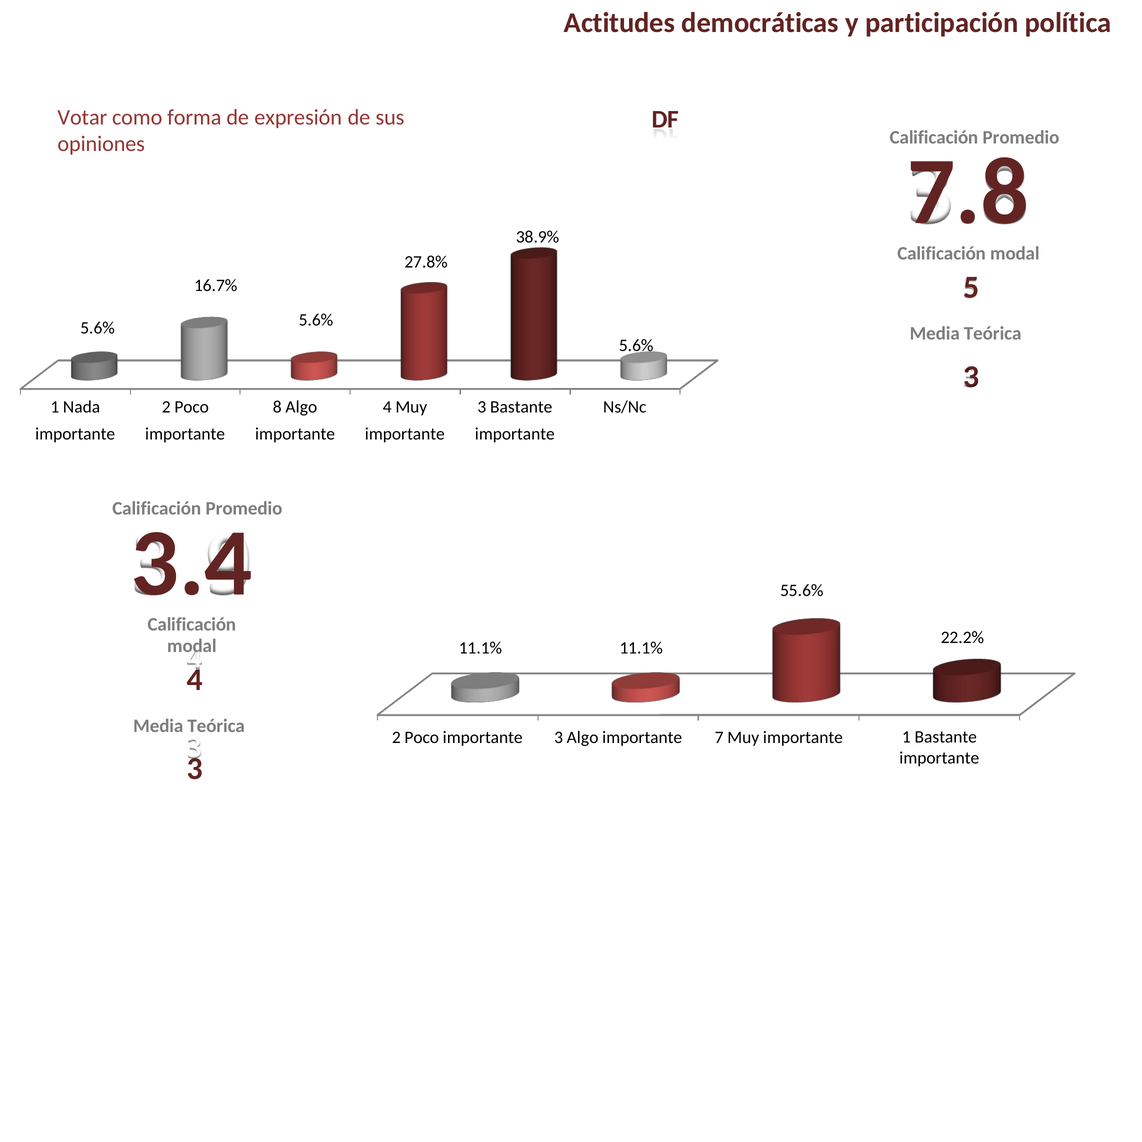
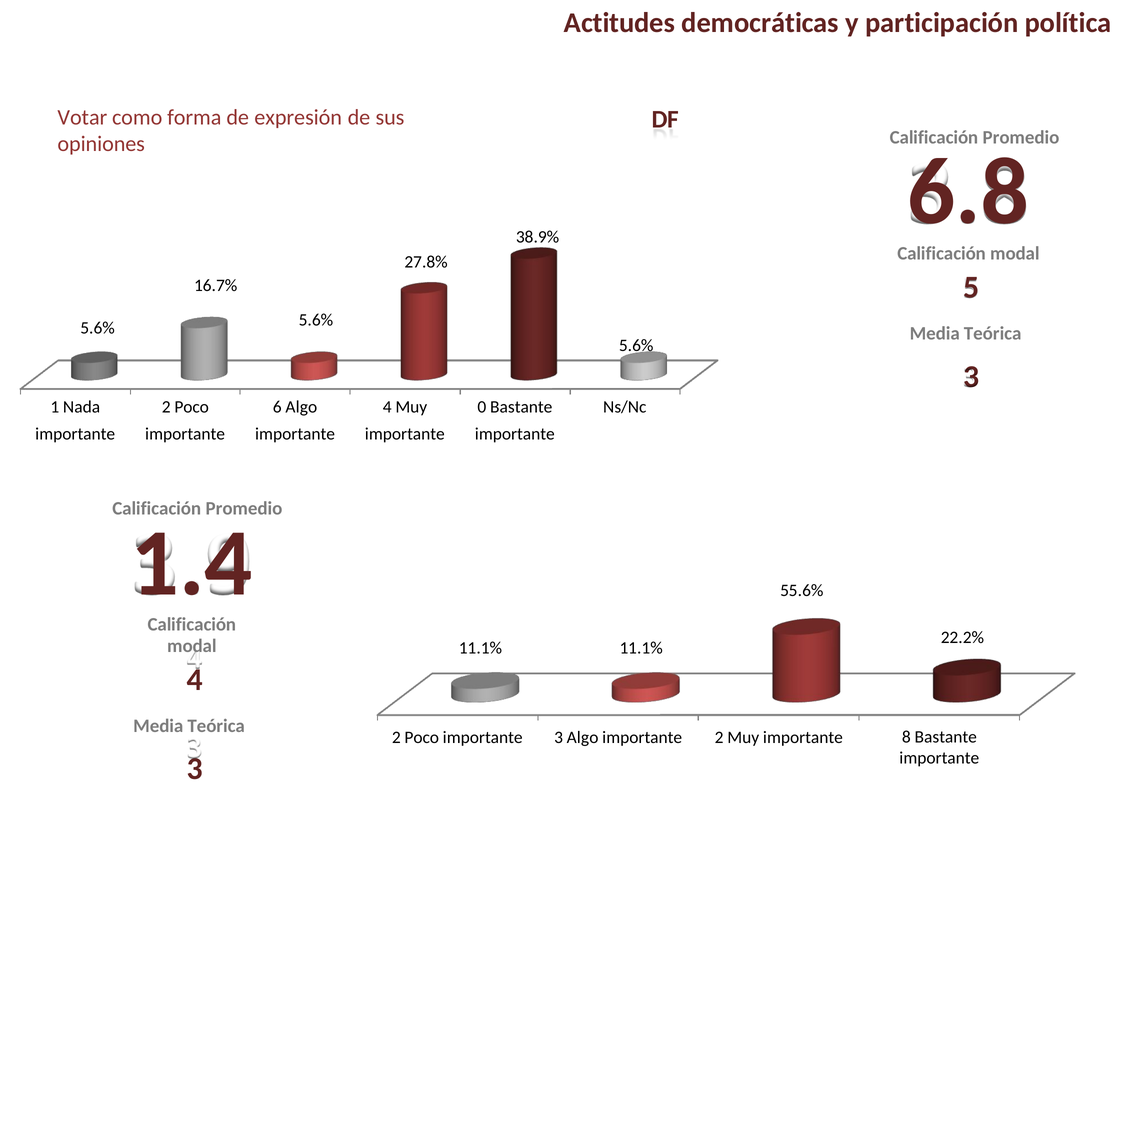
7.8: 7.8 -> 6.8
8: 8 -> 6
Muy 3: 3 -> 0
3.4: 3.4 -> 1.4
importante 7: 7 -> 2
importante 1: 1 -> 8
